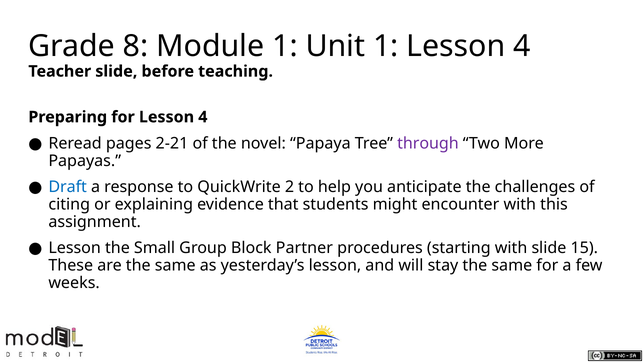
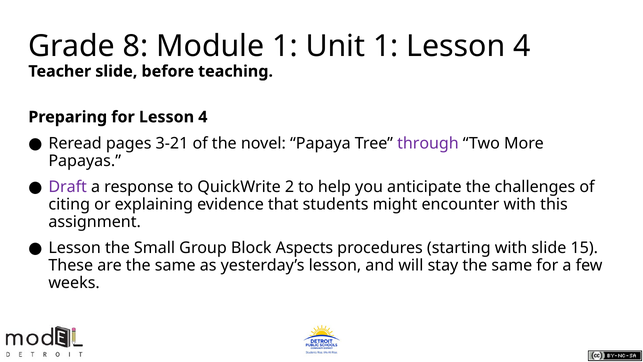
2-21: 2-21 -> 3-21
Draft colour: blue -> purple
Partner: Partner -> Aspects
